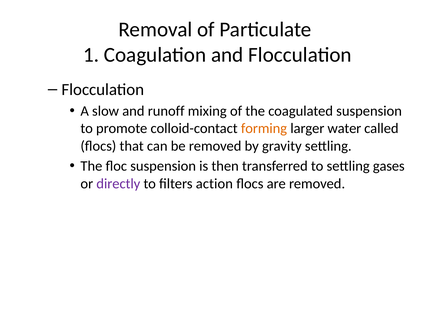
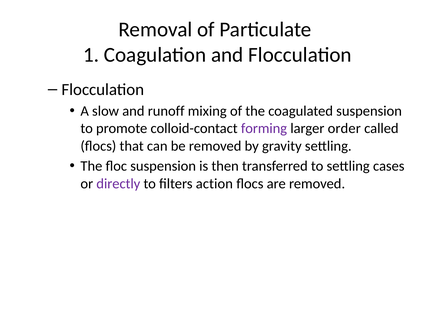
forming colour: orange -> purple
water: water -> order
gases: gases -> cases
